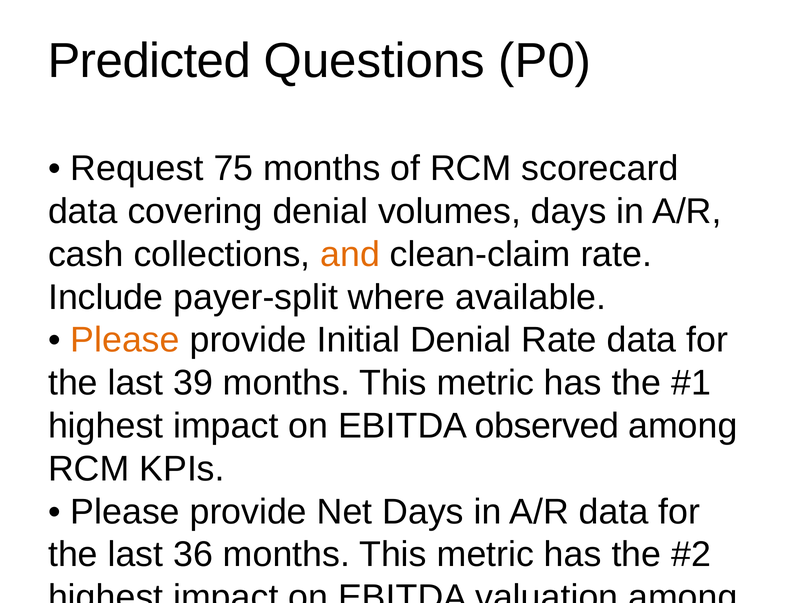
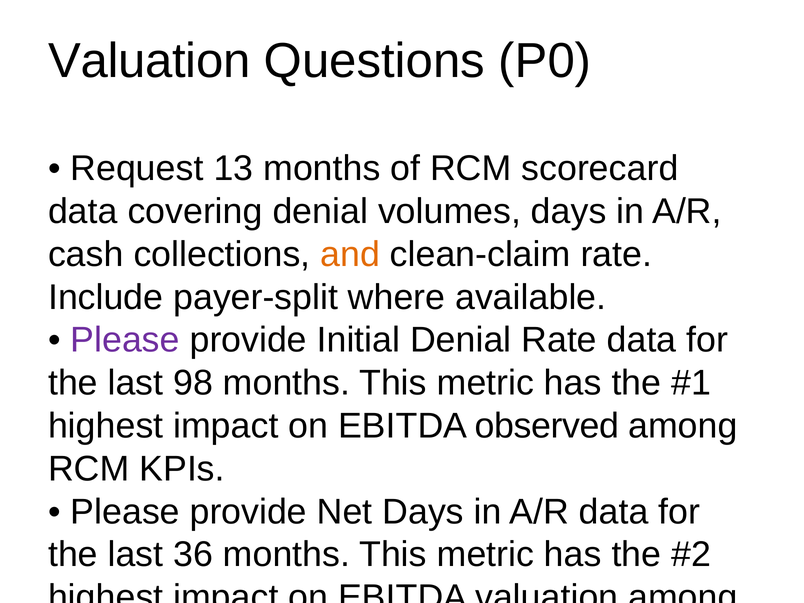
Predicted at (149, 61): Predicted -> Valuation
75: 75 -> 13
Please at (125, 340) colour: orange -> purple
39: 39 -> 98
